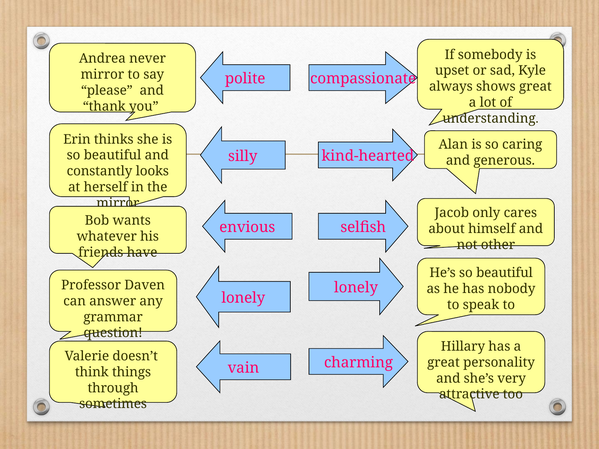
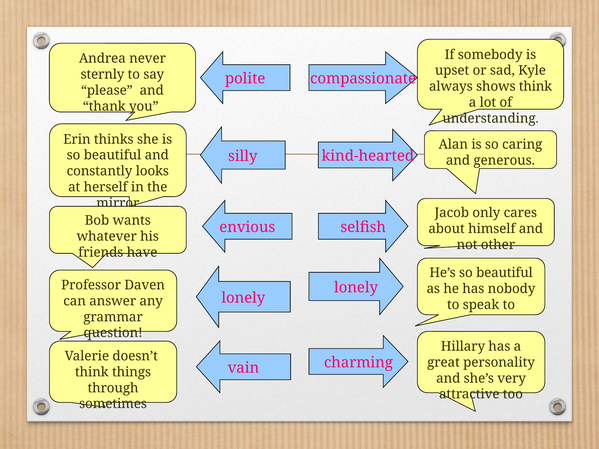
mirror at (102, 75): mirror -> sternly
shows great: great -> think
